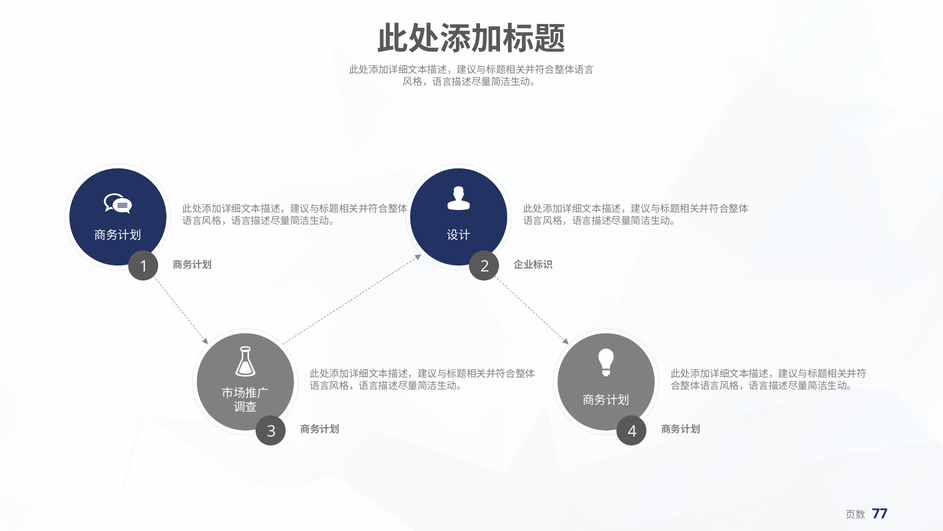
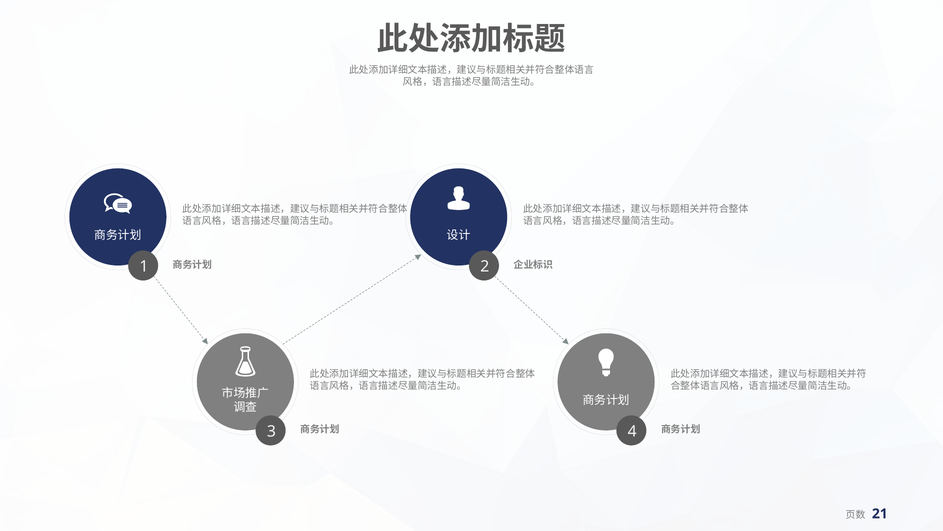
77: 77 -> 21
